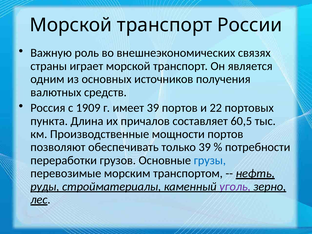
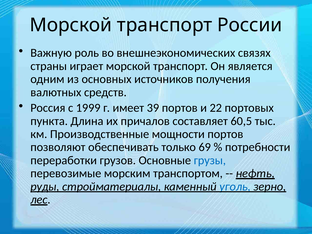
1909: 1909 -> 1999
только 39: 39 -> 69
уголь colour: purple -> blue
